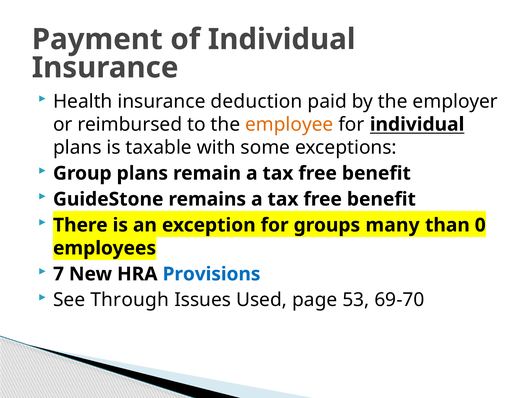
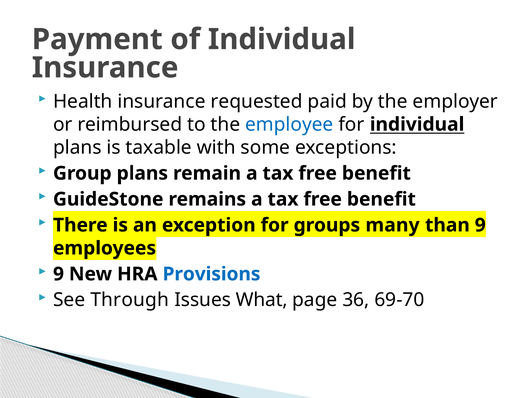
deduction: deduction -> requested
employee colour: orange -> blue
than 0: 0 -> 9
7 at (58, 274): 7 -> 9
Used: Used -> What
53: 53 -> 36
